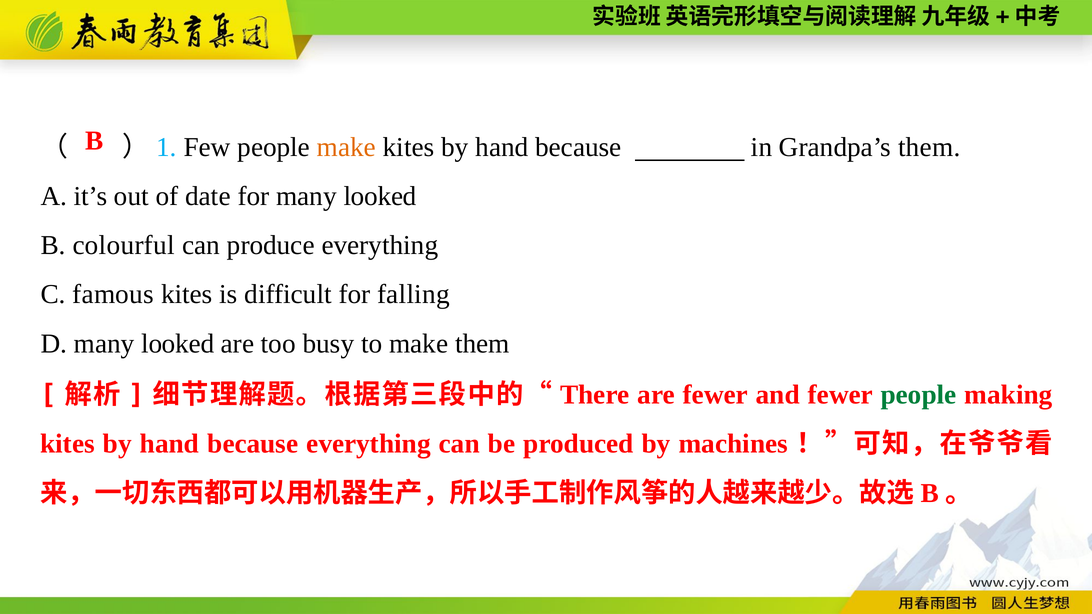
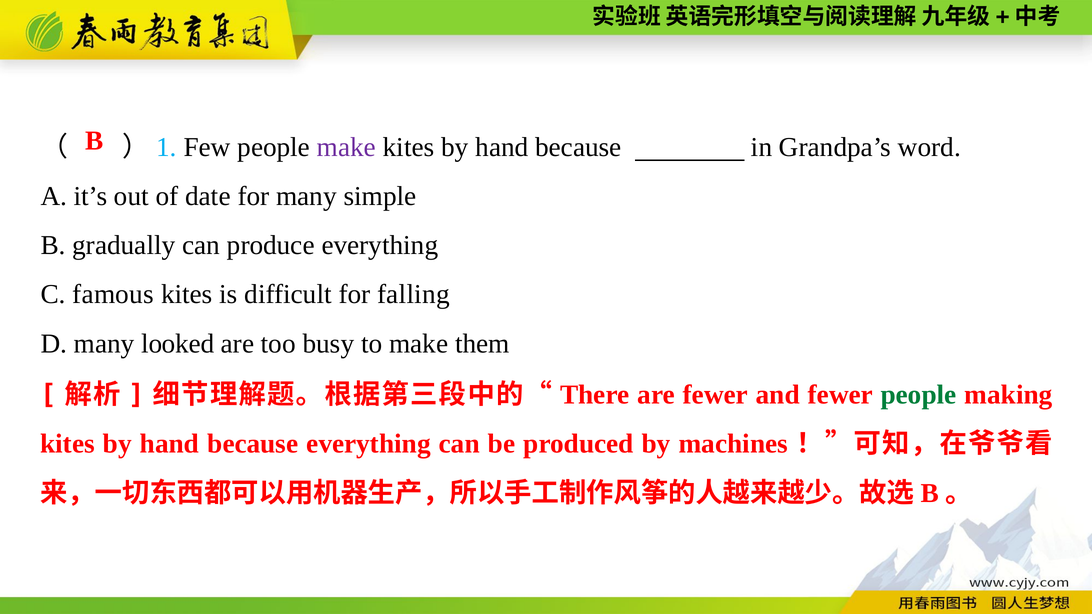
make at (346, 147) colour: orange -> purple
Grandpa’s them: them -> word
for many looked: looked -> simple
colourful: colourful -> gradually
